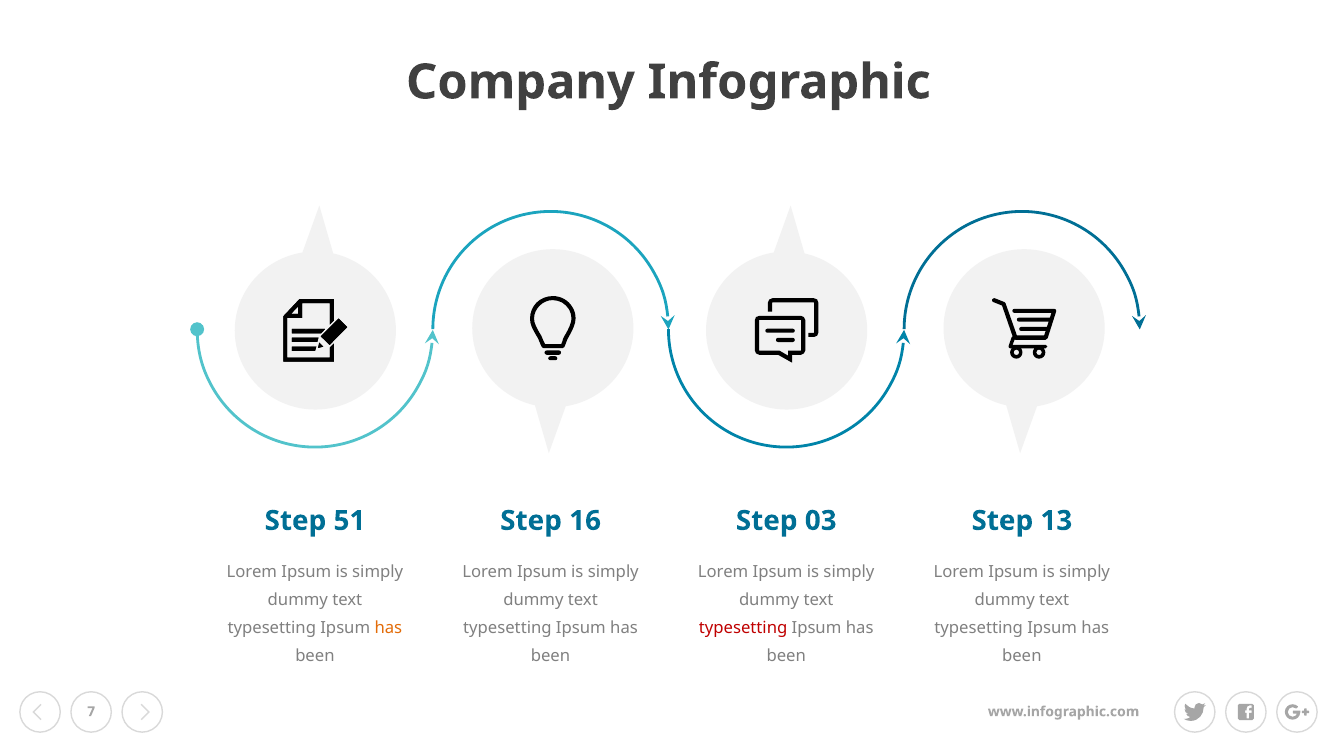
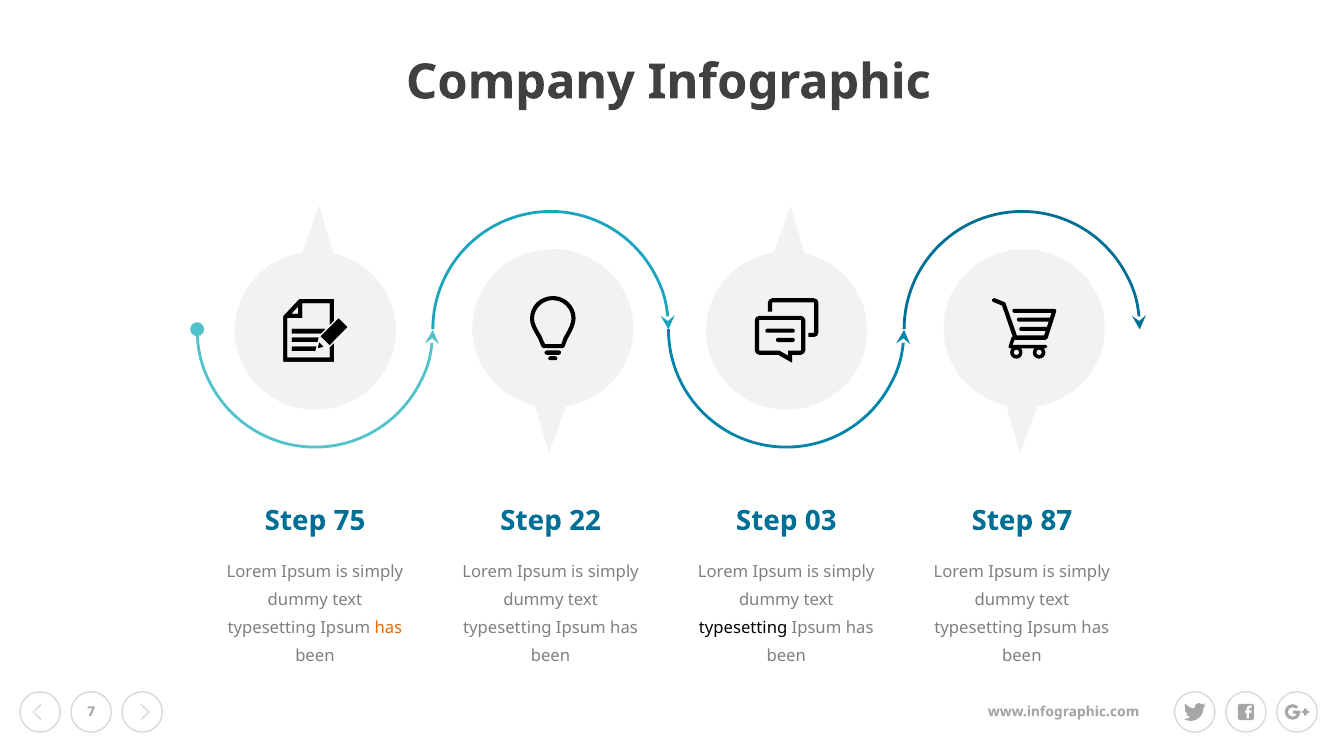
51: 51 -> 75
16: 16 -> 22
13: 13 -> 87
typesetting at (743, 628) colour: red -> black
